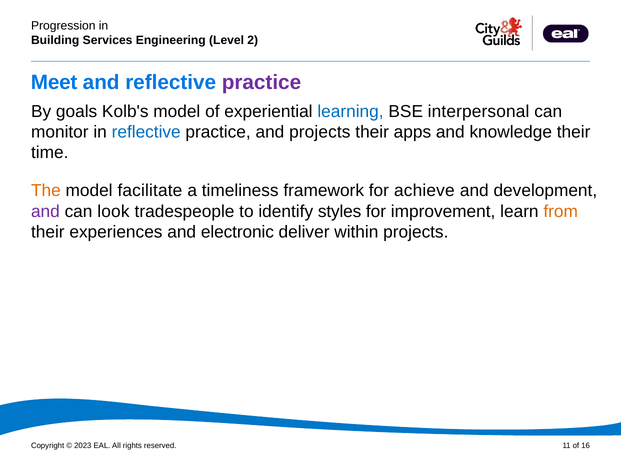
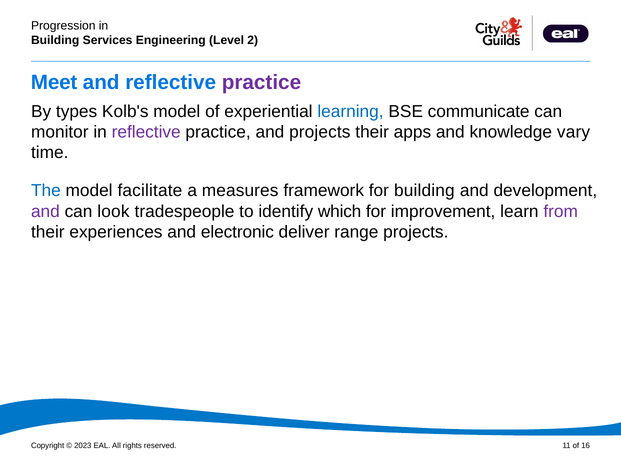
goals: goals -> types
interpersonal: interpersonal -> communicate
reflective at (146, 132) colour: blue -> purple
knowledge their: their -> vary
The colour: orange -> blue
timeliness: timeliness -> measures
for achieve: achieve -> building
styles: styles -> which
from colour: orange -> purple
within: within -> range
